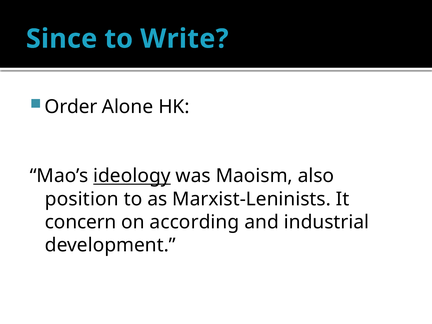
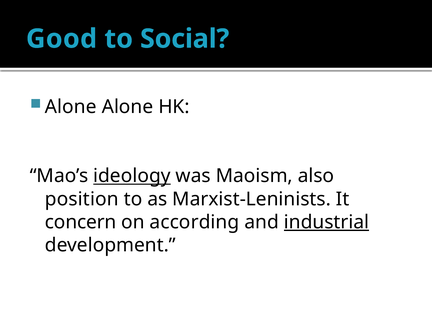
Since: Since -> Good
Write: Write -> Social
Order at (71, 107): Order -> Alone
industrial underline: none -> present
